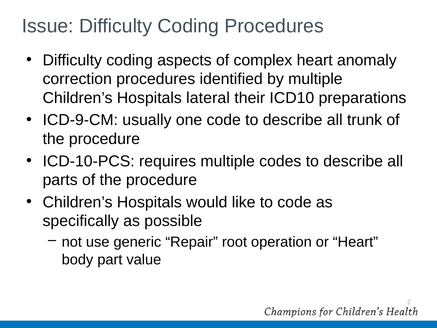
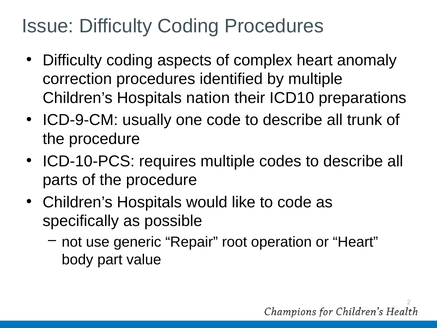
lateral: lateral -> nation
